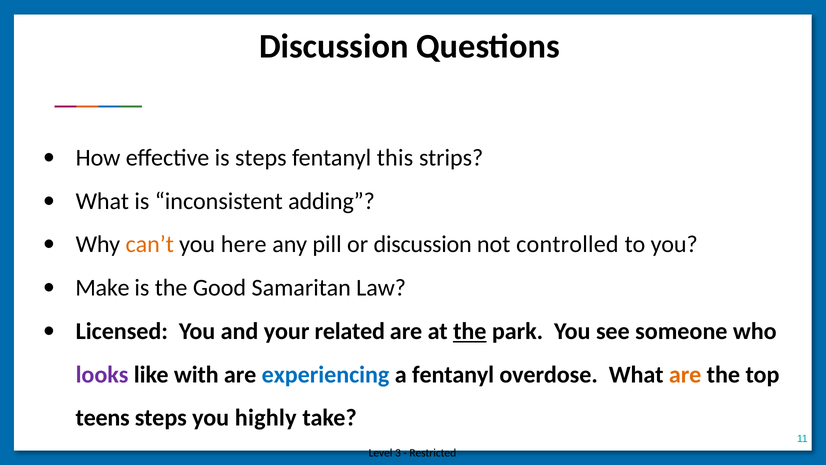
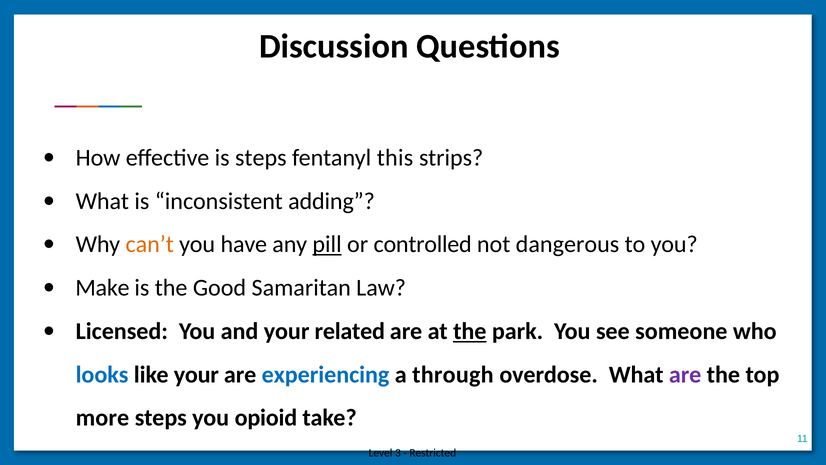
here: here -> have
pill underline: none -> present
or discussion: discussion -> controlled
controlled: controlled -> dangerous
looks colour: purple -> blue
like with: with -> your
a fentanyl: fentanyl -> through
are at (685, 374) colour: orange -> purple
teens: teens -> more
highly: highly -> opioid
